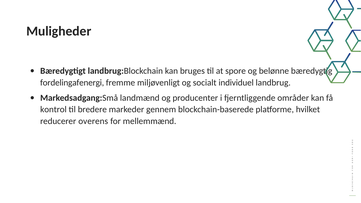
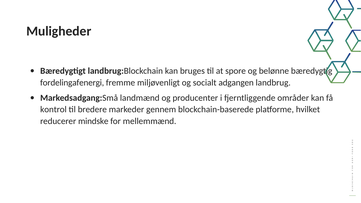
individuel: individuel -> adgangen
overens: overens -> mindske
